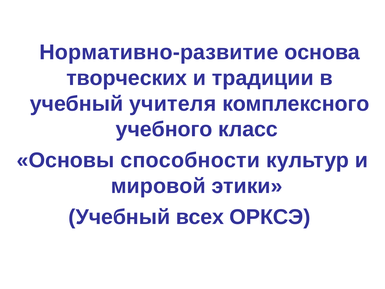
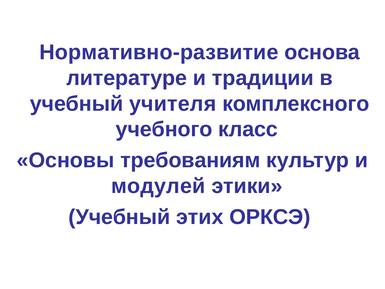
творческих: творческих -> литературе
способности: способности -> требованиям
мировой: мировой -> модулей
всех: всех -> этих
